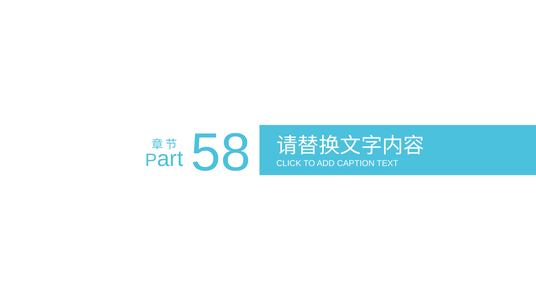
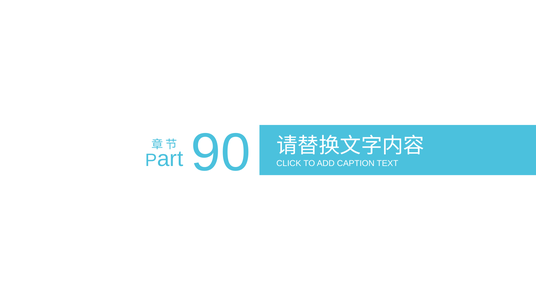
58: 58 -> 90
